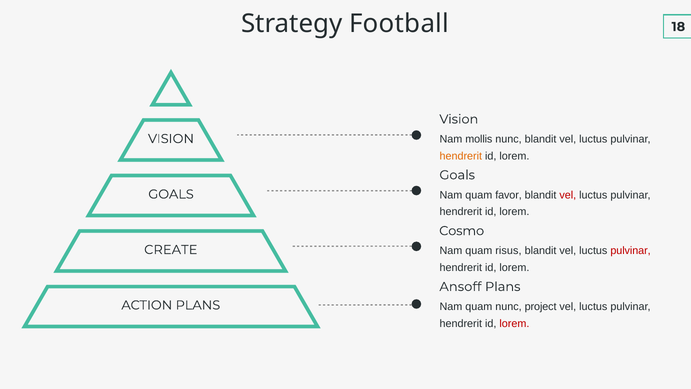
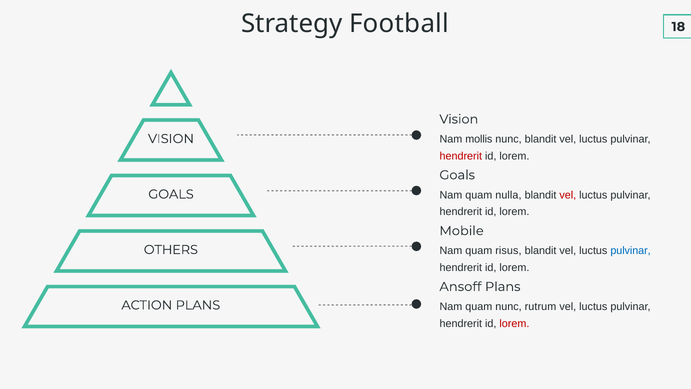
hendrerit at (461, 156) colour: orange -> red
favor: favor -> nulla
Cosmo: Cosmo -> Mobile
pulvinar at (631, 251) colour: red -> blue
CREATE: CREATE -> OTHERS
project: project -> rutrum
